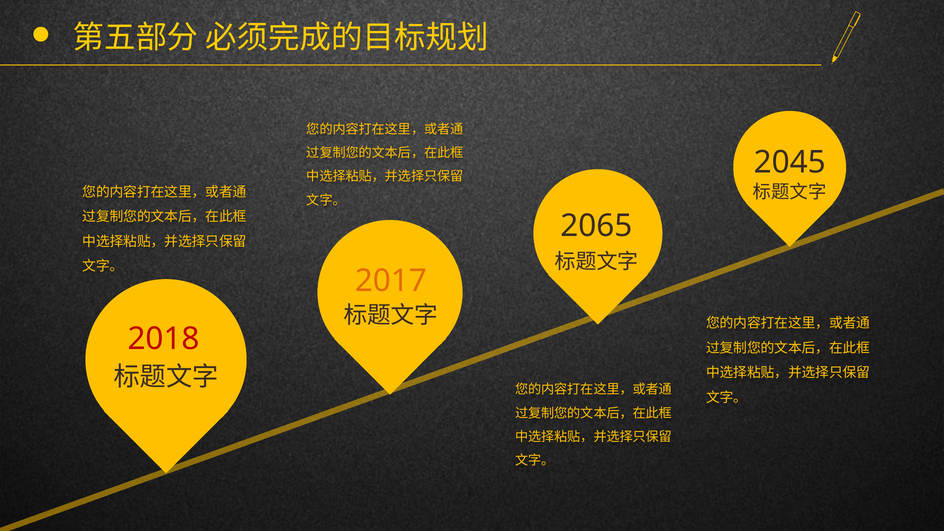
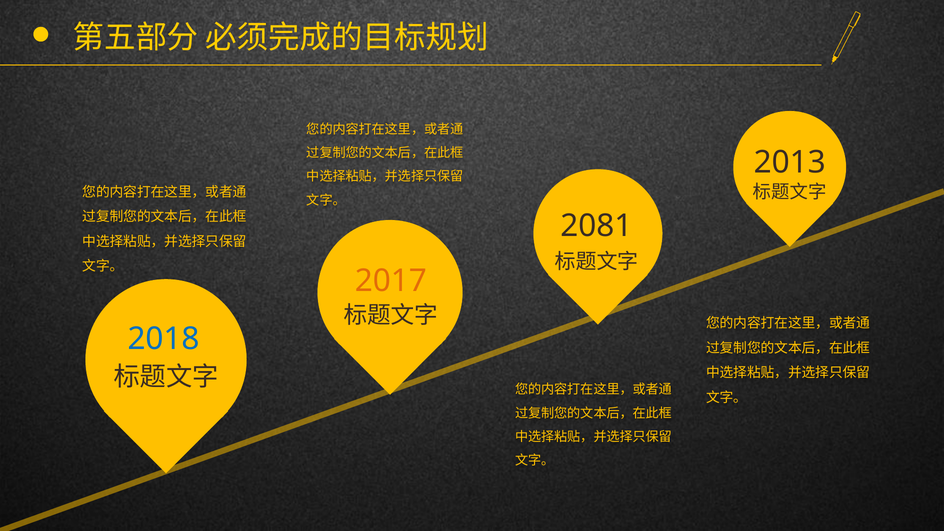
2045: 2045 -> 2013
2065: 2065 -> 2081
2018 colour: red -> blue
